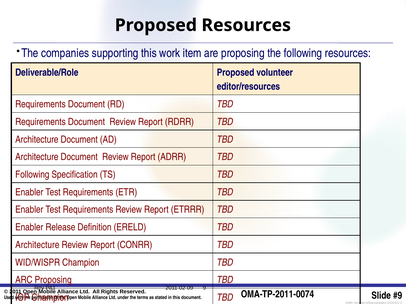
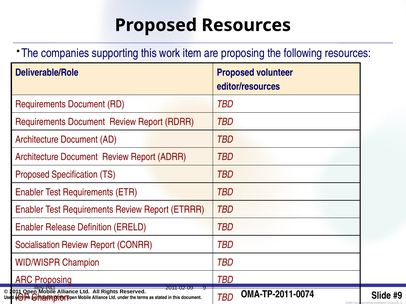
Following at (32, 175): Following -> Proposed
Architecture at (37, 245): Architecture -> Socialisation
